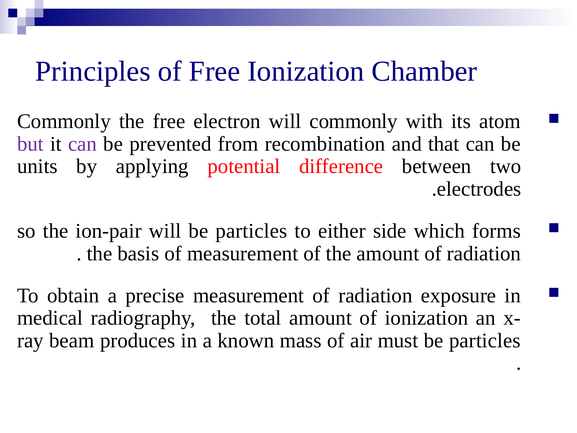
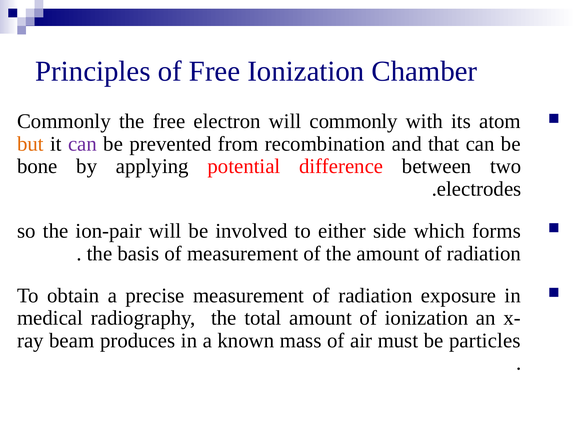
but colour: purple -> orange
units: units -> bone
will be particles: particles -> involved
